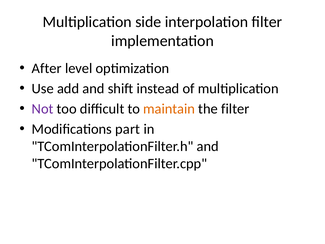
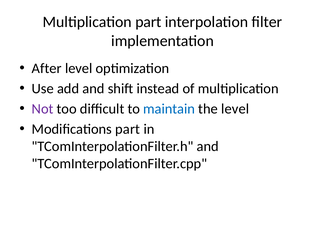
Multiplication side: side -> part
maintain colour: orange -> blue
the filter: filter -> level
